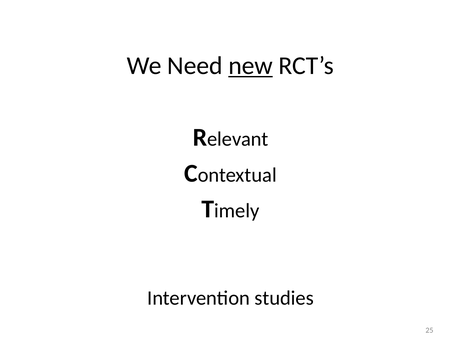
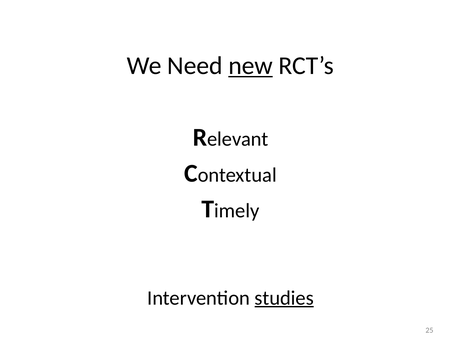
studies underline: none -> present
